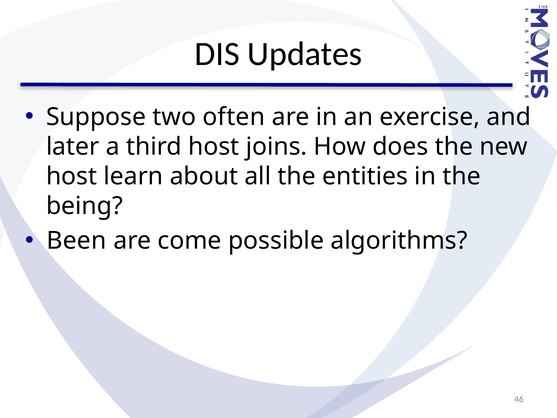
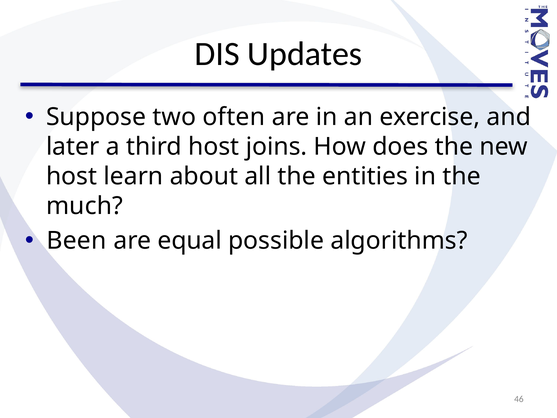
being: being -> much
come: come -> equal
